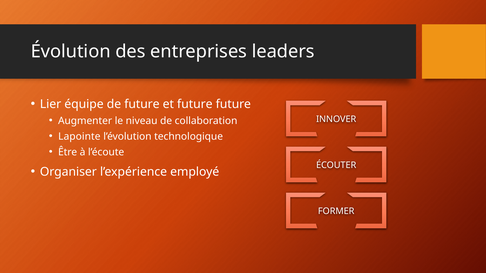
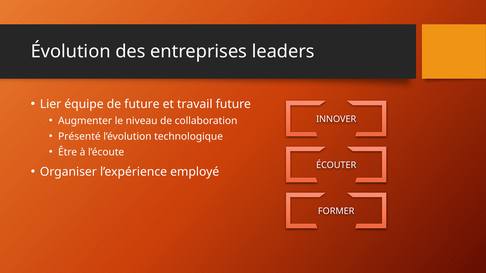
et future: future -> travail
Lapointe: Lapointe -> Présenté
